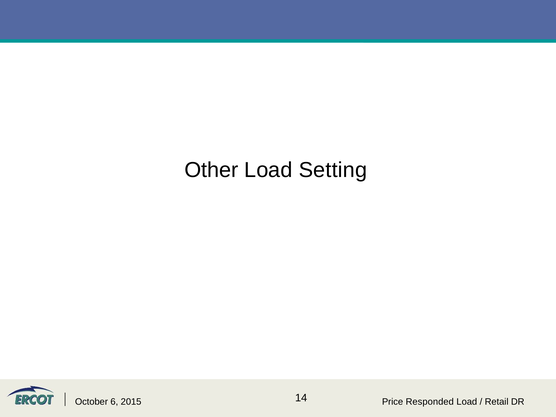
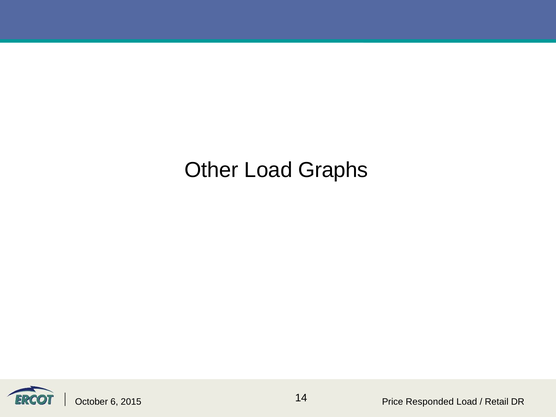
Setting: Setting -> Graphs
